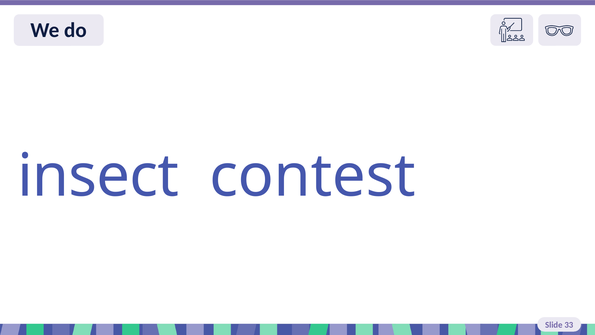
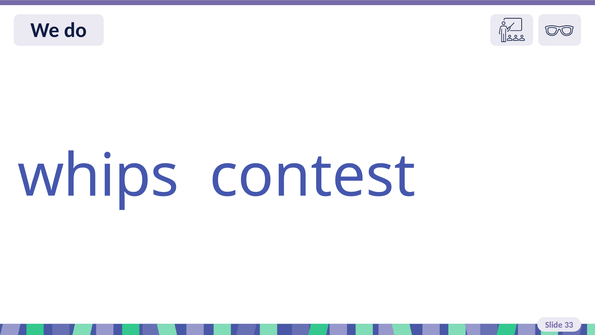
insect: insect -> whips
